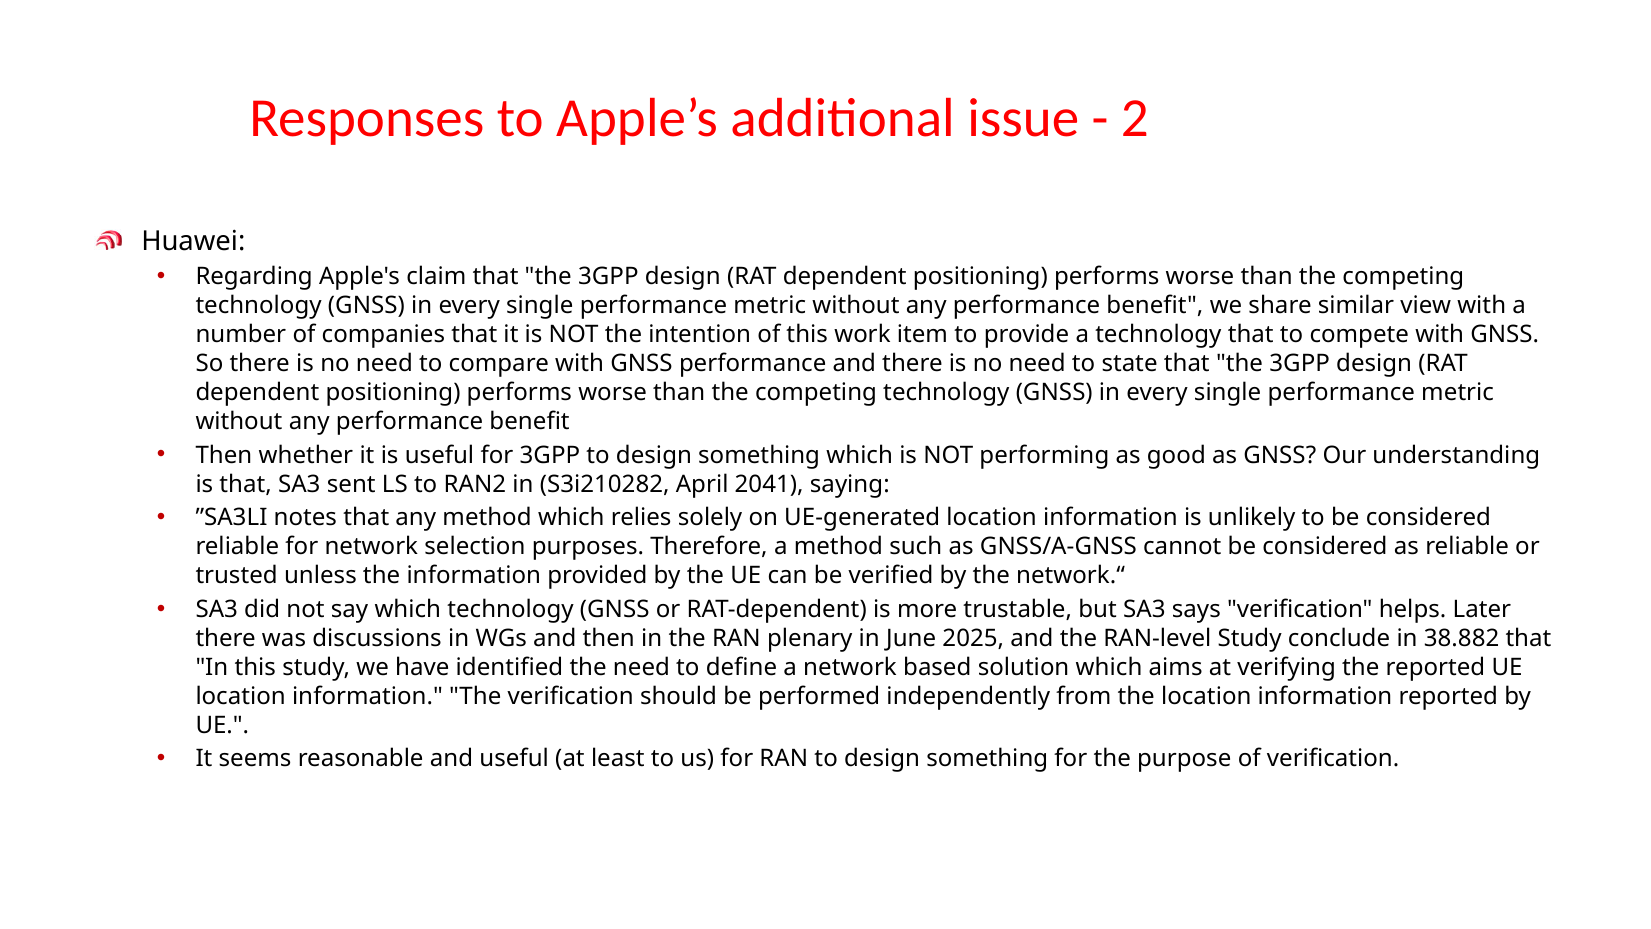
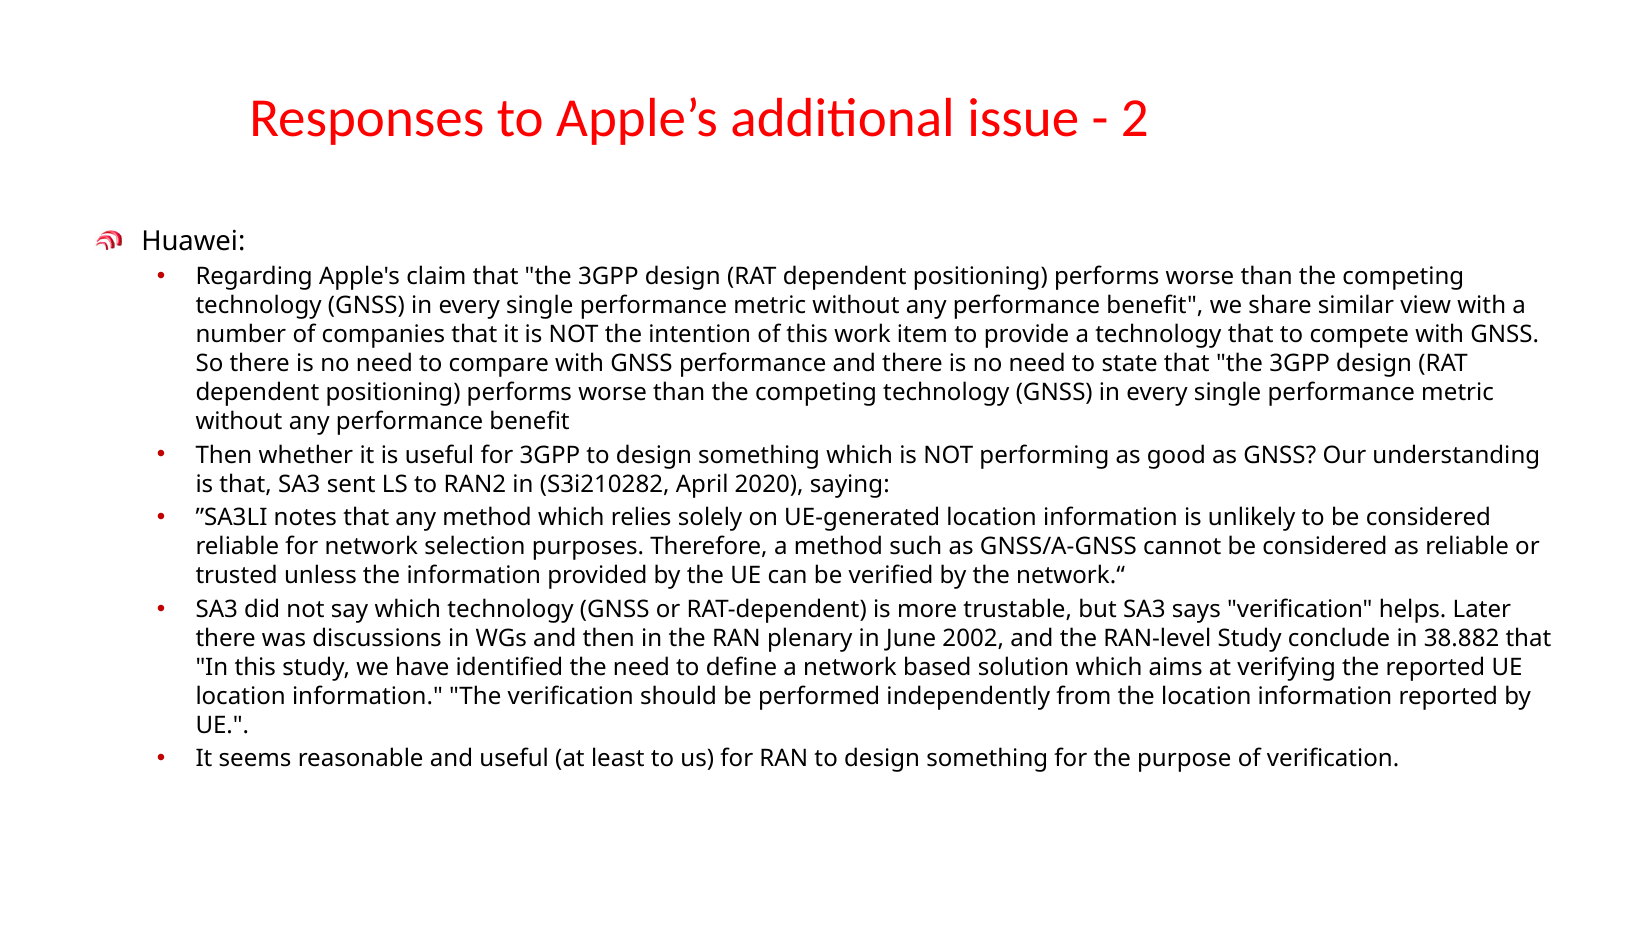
2041: 2041 -> 2020
2025: 2025 -> 2002
